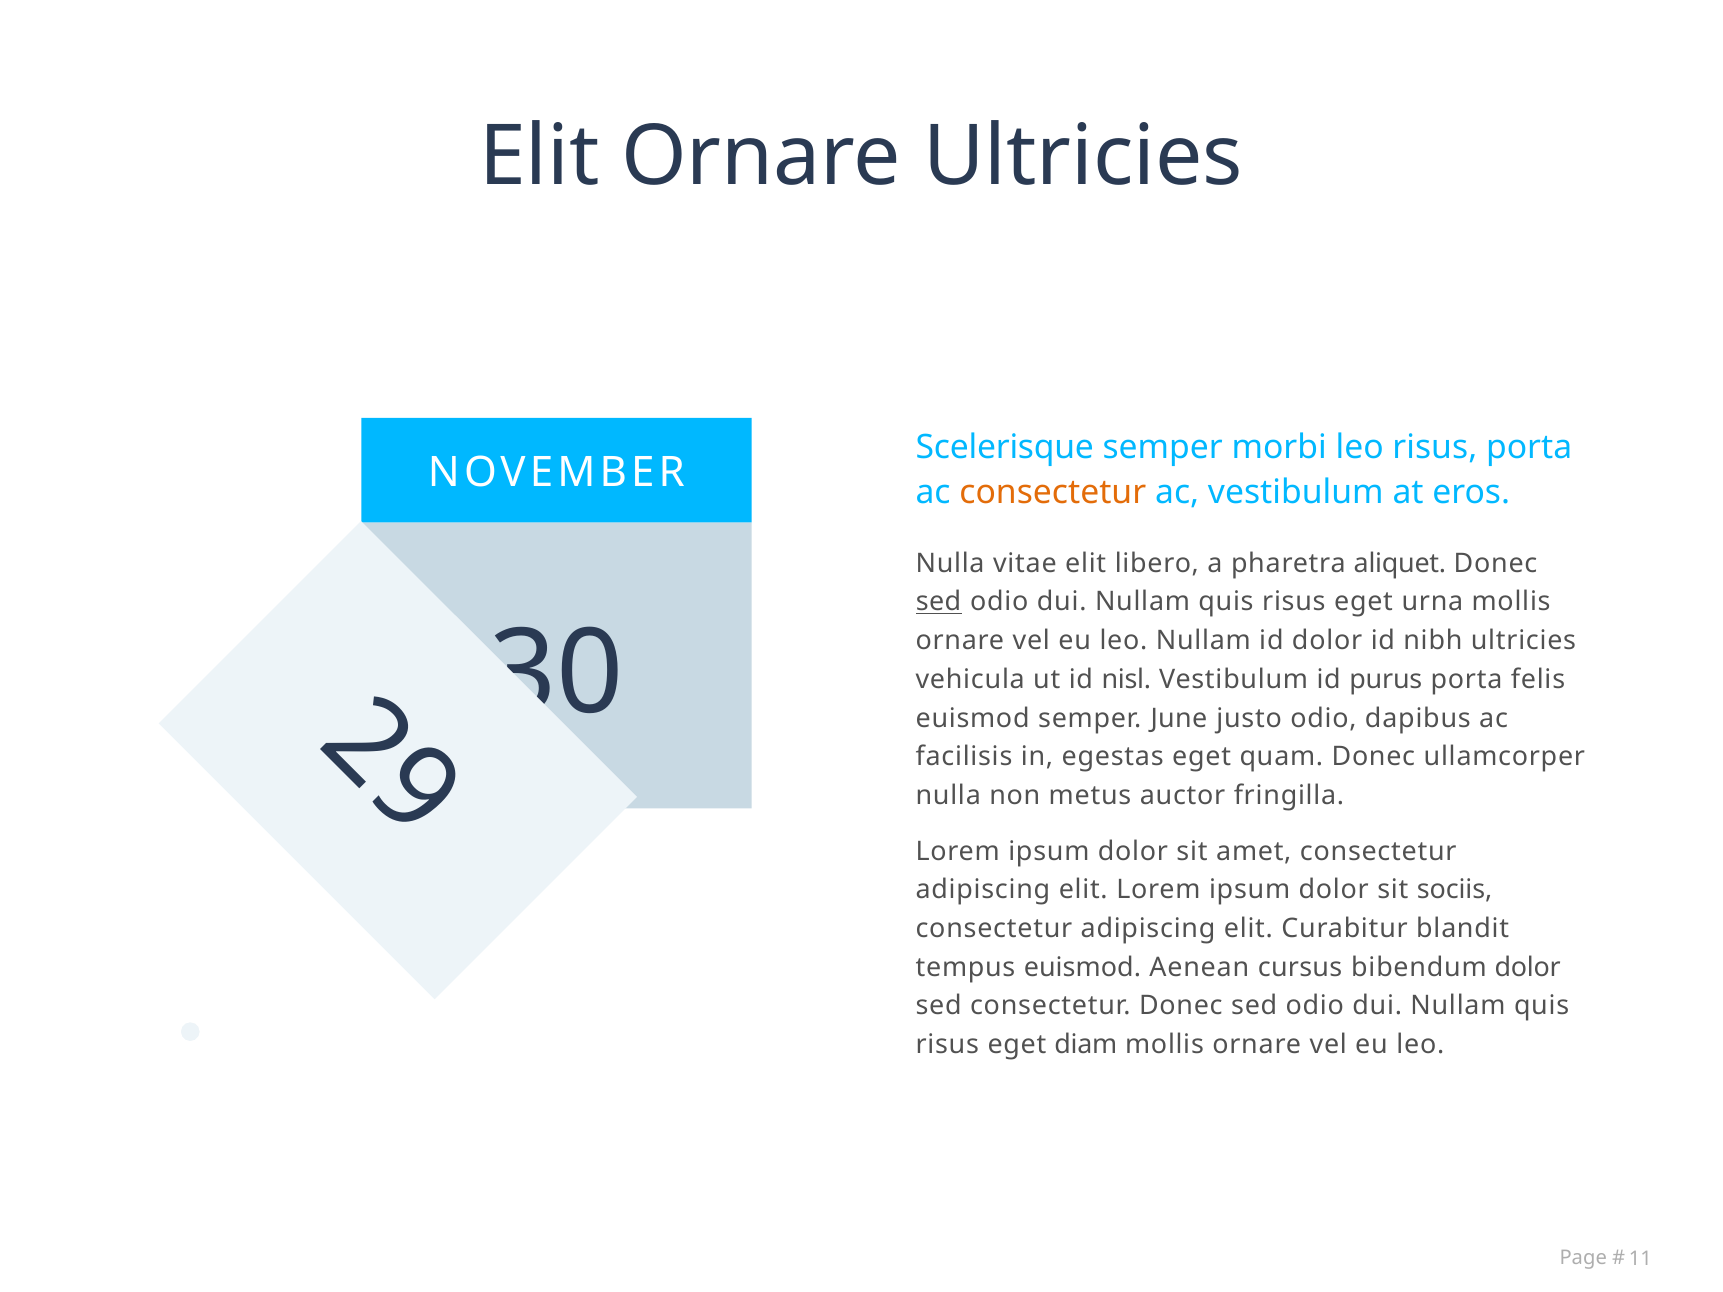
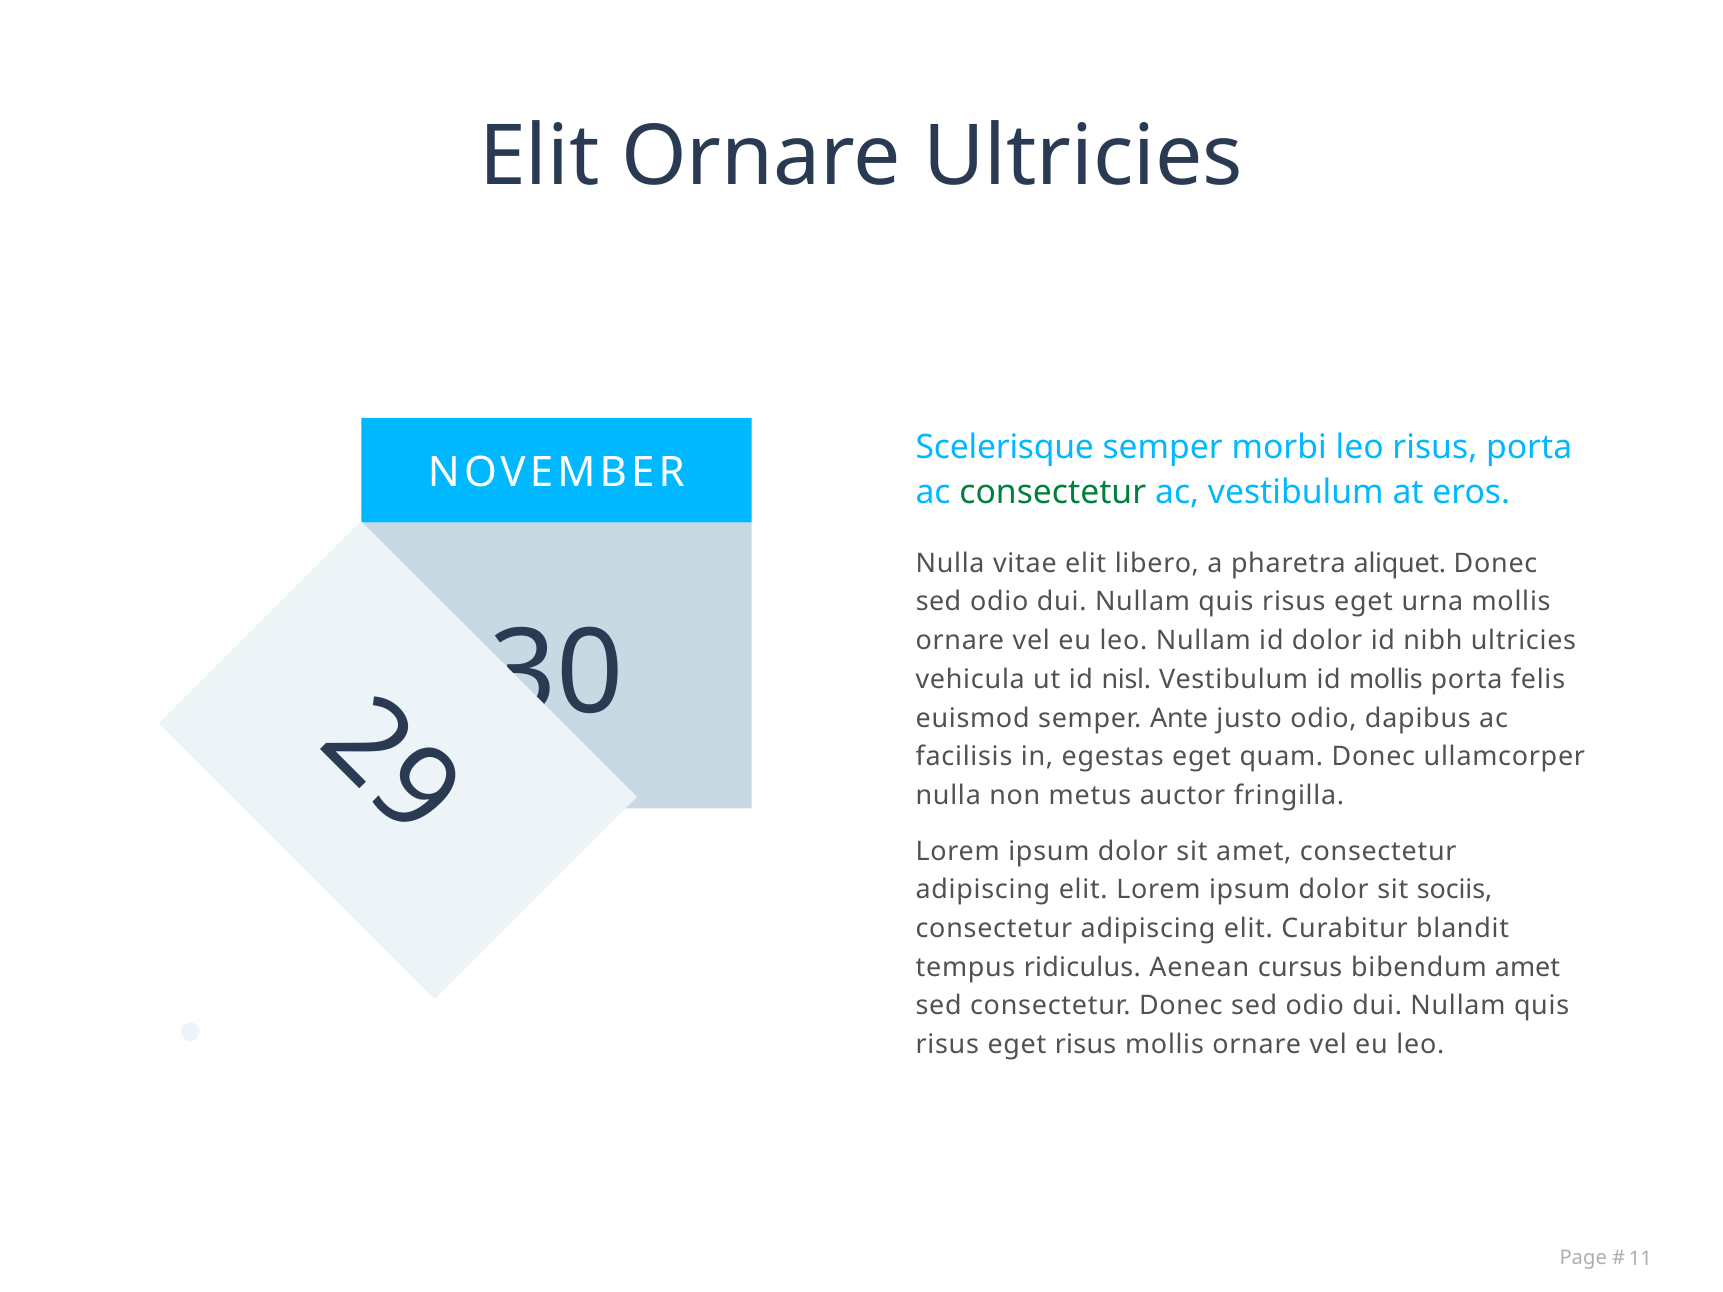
consectetur at (1053, 492) colour: orange -> green
sed at (938, 602) underline: present -> none
id purus: purus -> mollis
June: June -> Ante
tempus euismod: euismod -> ridiculus
bibendum dolor: dolor -> amet
eget diam: diam -> risus
